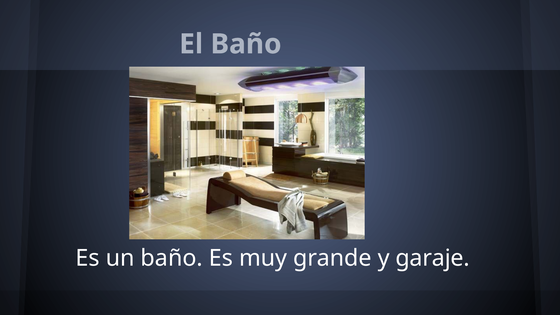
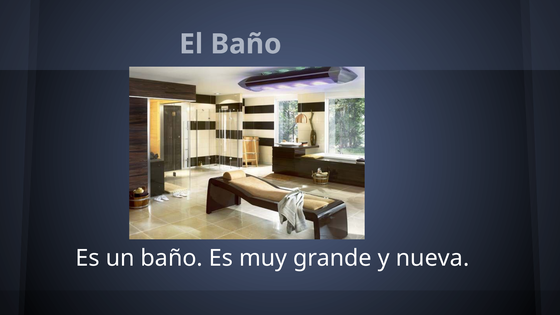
garaje: garaje -> nueva
